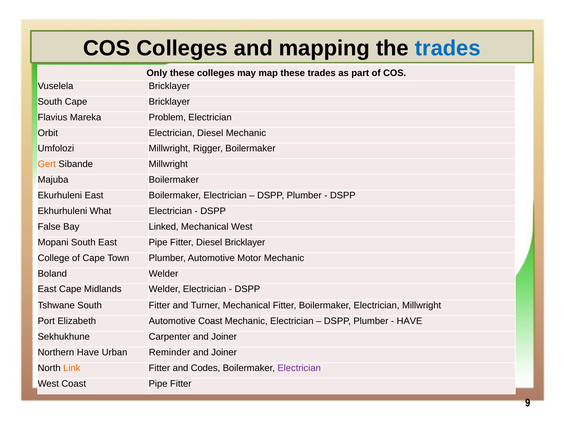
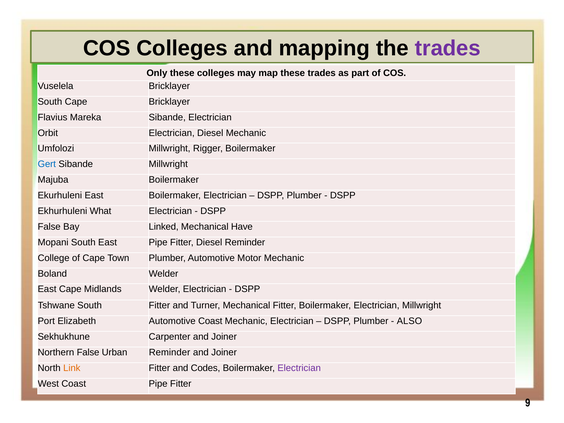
trades at (448, 48) colour: blue -> purple
Mareka Problem: Problem -> Sibande
Gert colour: orange -> blue
Mechanical West: West -> Have
Diesel Bricklayer: Bricklayer -> Reminder
HAVE at (410, 321): HAVE -> ALSO
Northern Have: Have -> False
